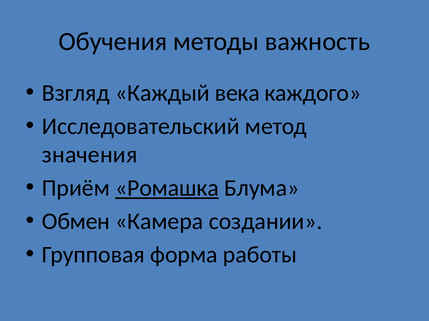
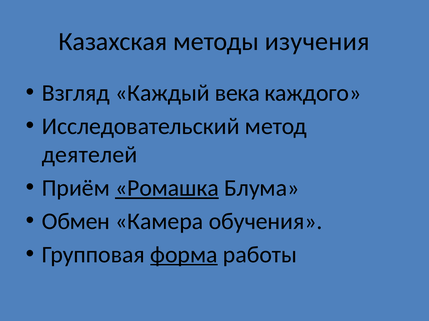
Обучения: Обучения -> Казахская
важность: важность -> изучения
значения: значения -> деятелей
создании: создании -> обучения
форма underline: none -> present
